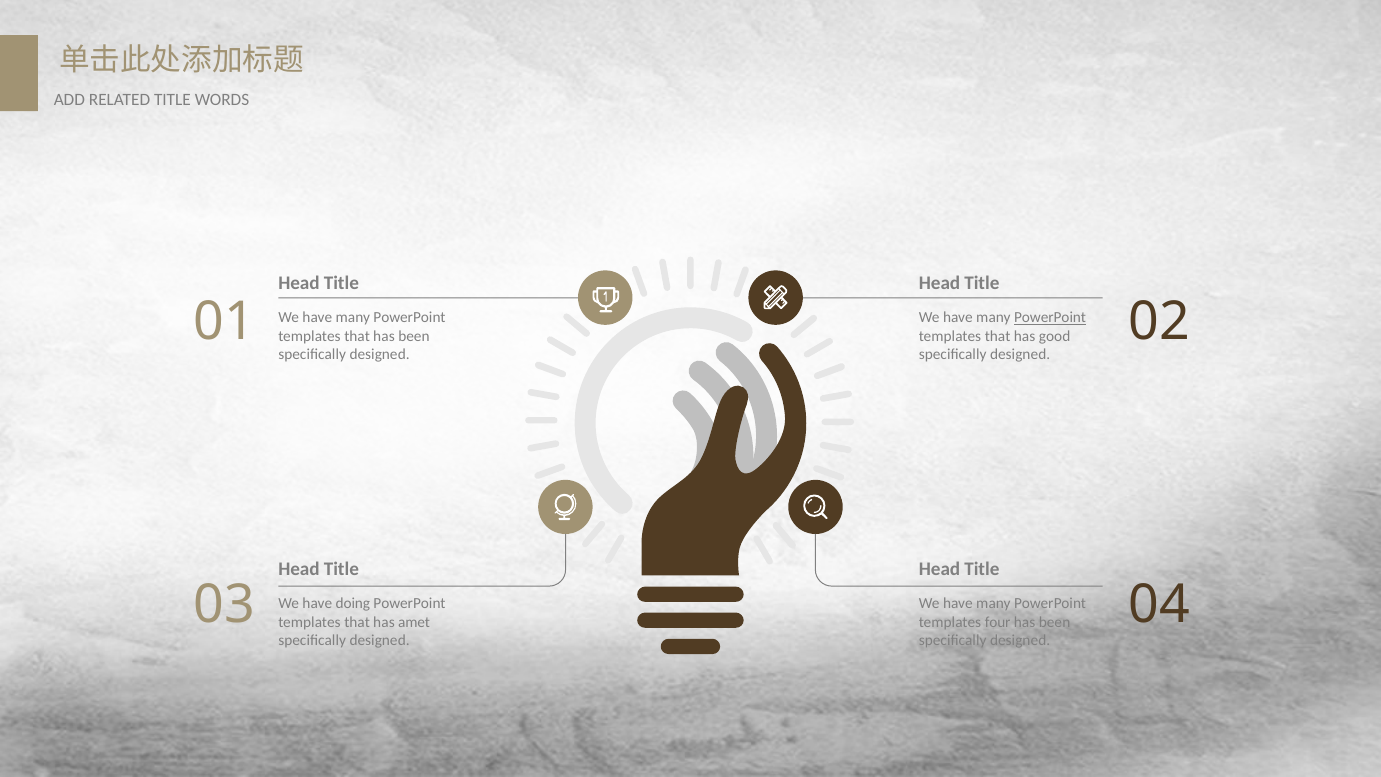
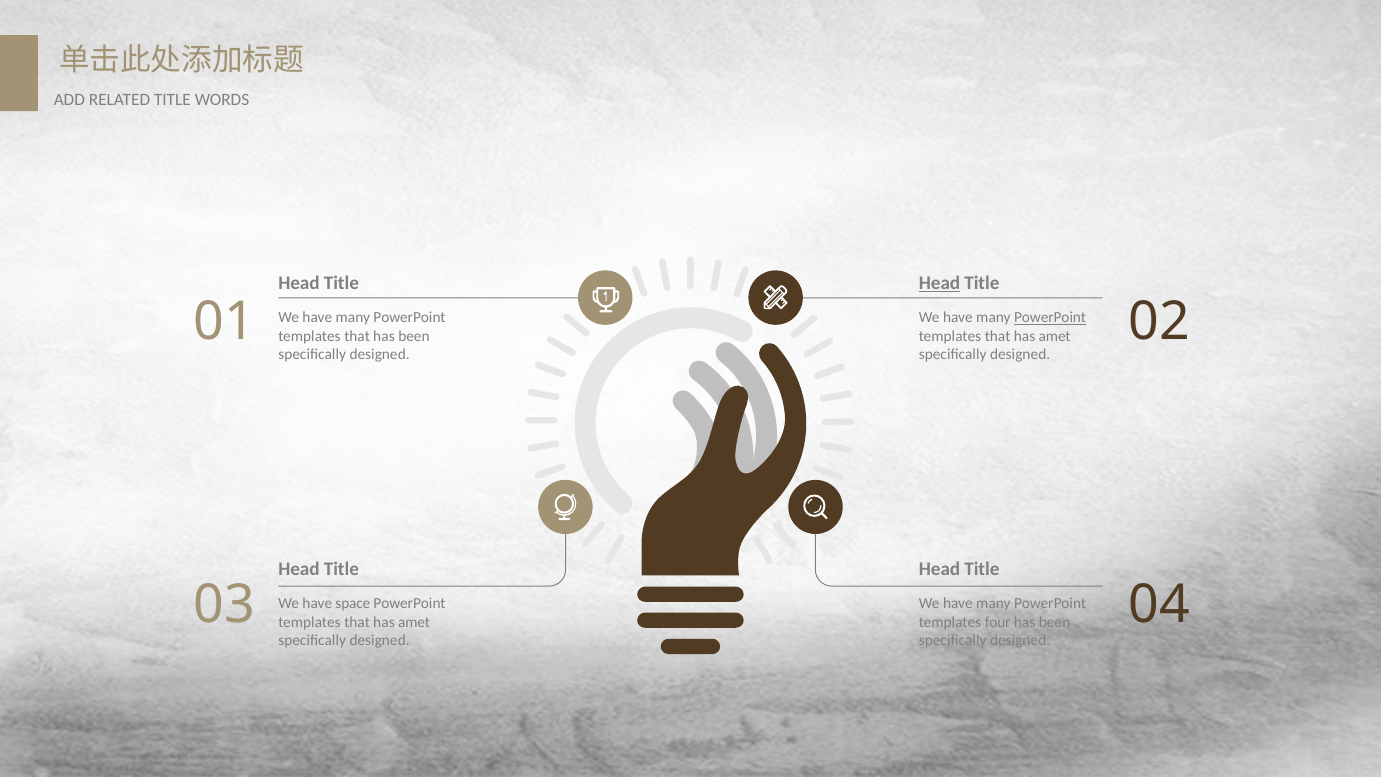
Head at (940, 283) underline: none -> present
good at (1055, 336): good -> amet
doing: doing -> space
